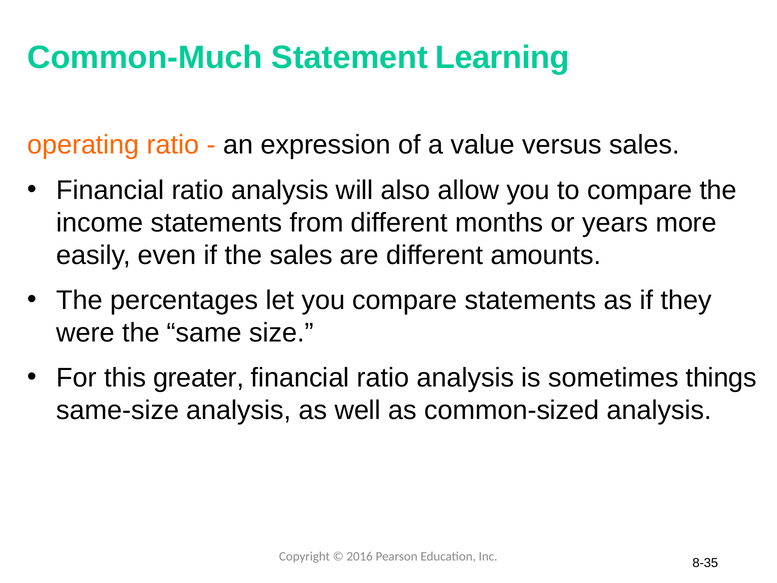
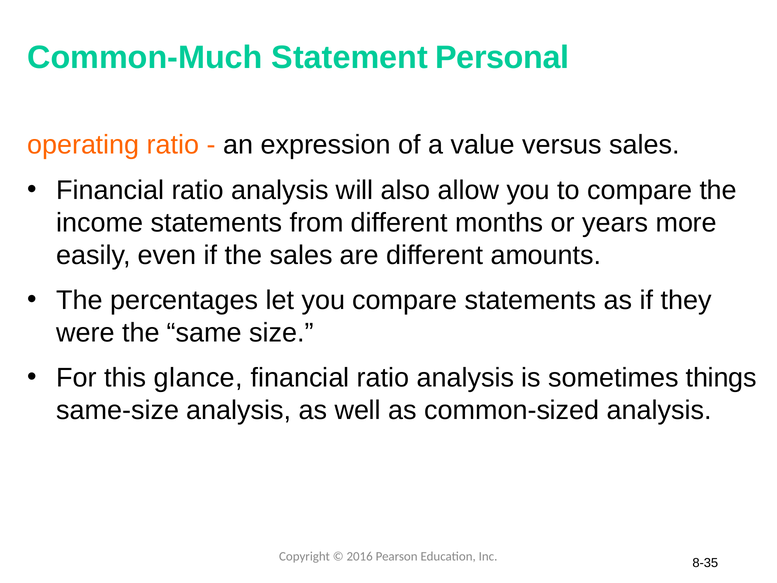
Learning: Learning -> Personal
greater: greater -> glance
